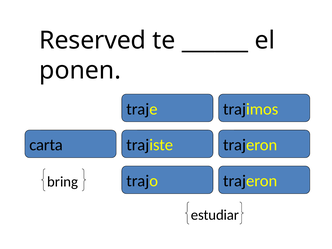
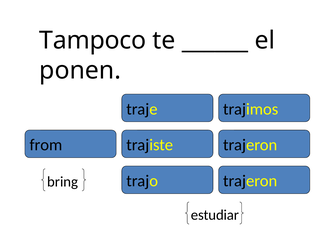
Reserved: Reserved -> Tampoco
carta: carta -> from
